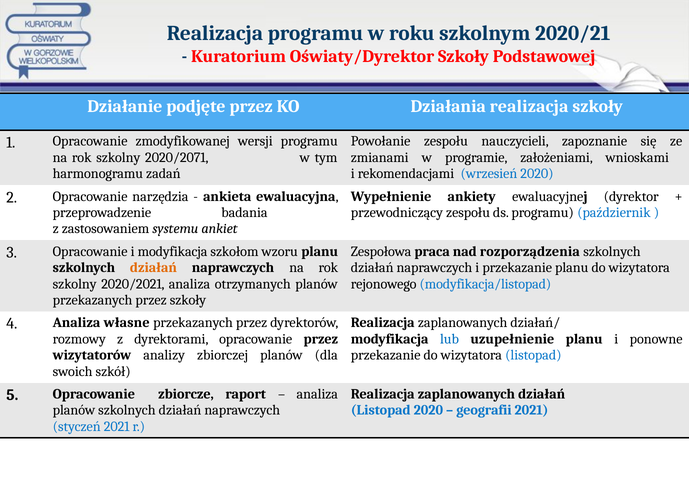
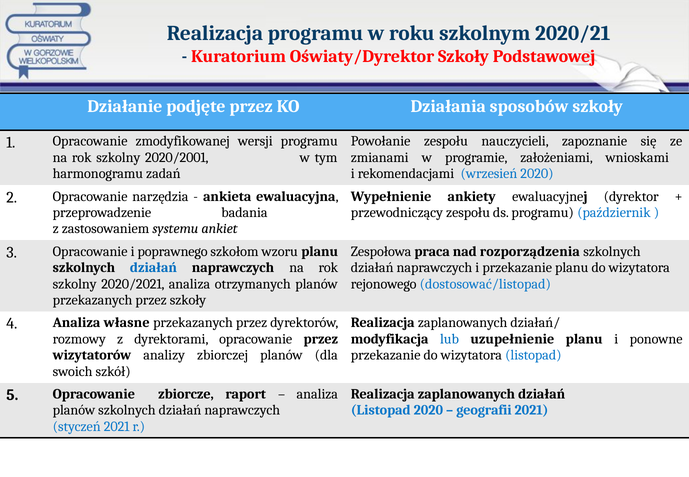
Działania realizacja: realizacja -> sposobów
2020/2071: 2020/2071 -> 2020/2001
i modyfikacja: modyfikacja -> poprawnego
działań at (153, 268) colour: orange -> blue
modyfikacja/listopad: modyfikacja/listopad -> dostosować/listopad
